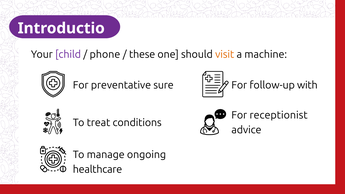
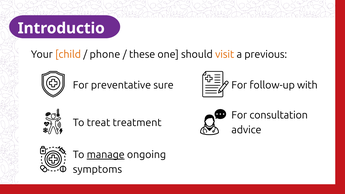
child colour: purple -> orange
machine: machine -> previous
receptionist: receptionist -> consultation
conditions: conditions -> treatment
manage underline: none -> present
healthcare: healthcare -> symptoms
